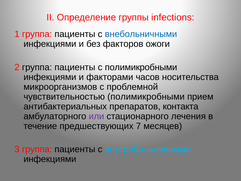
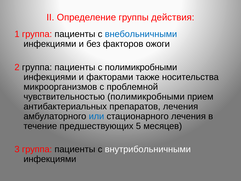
infections: infections -> действия
часов: часов -> также
препаратов контакта: контакта -> лечения
или colour: purple -> blue
7: 7 -> 5
внутрибольничными colour: light blue -> white
